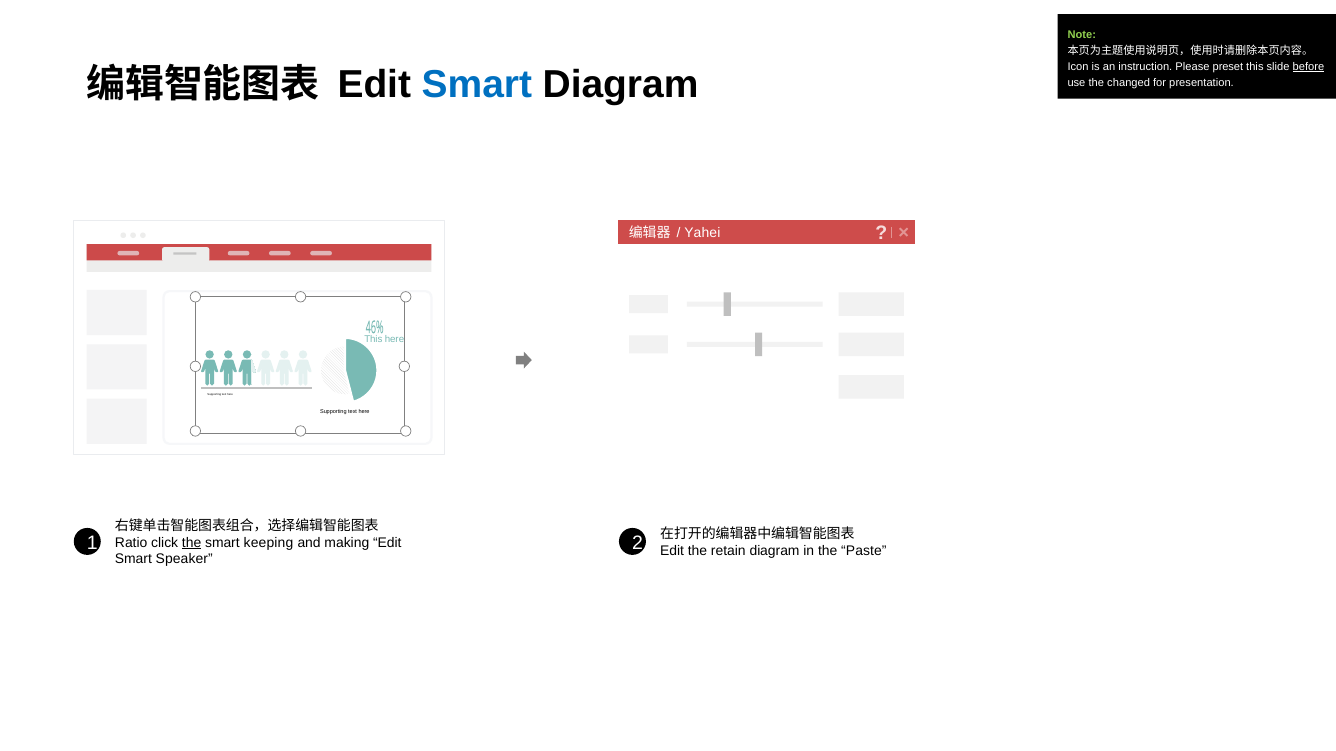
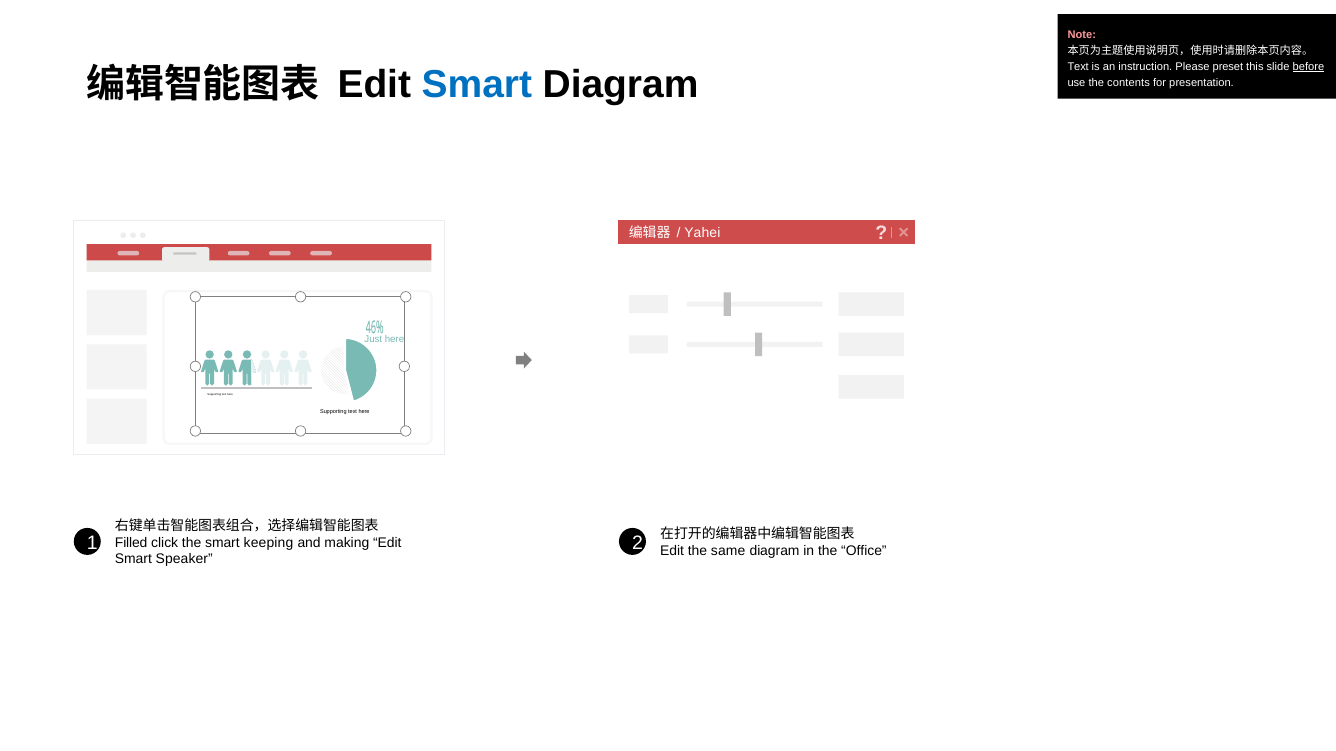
Note colour: light green -> pink
Icon at (1078, 66): Icon -> Text
changed: changed -> contents
This at (373, 339): This -> Just
Ratio: Ratio -> Filled
the at (192, 543) underline: present -> none
retain: retain -> same
Paste: Paste -> Office
